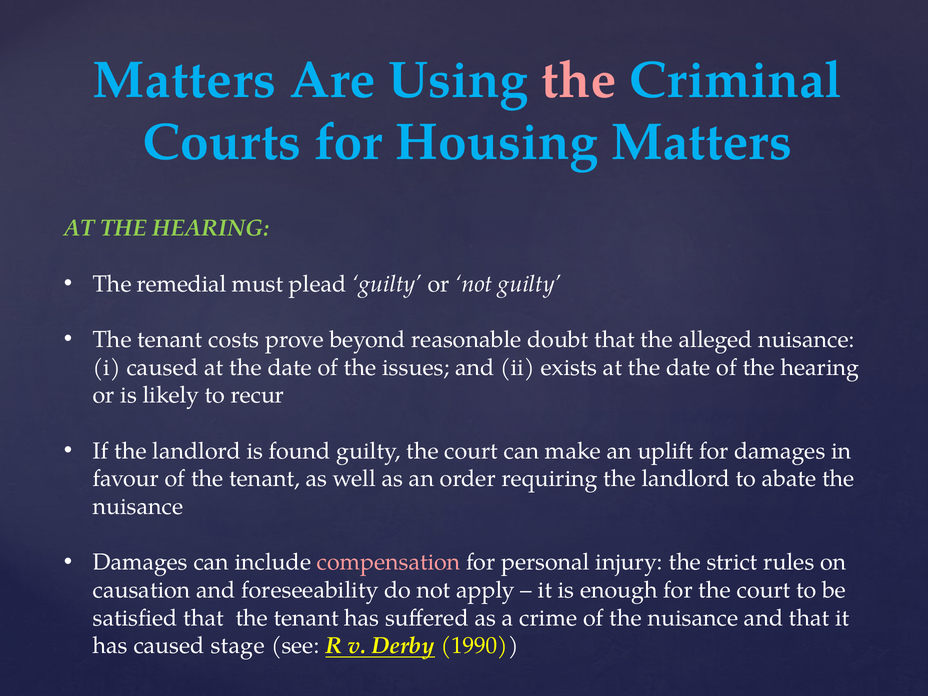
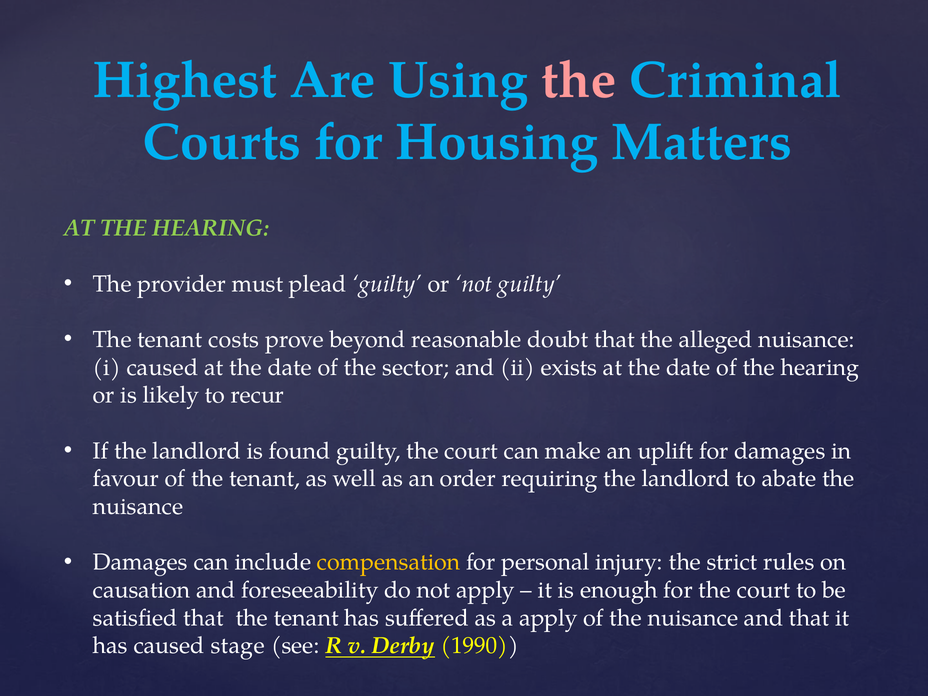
Matters at (184, 80): Matters -> Highest
remedial: remedial -> provider
issues: issues -> sector
compensation colour: pink -> yellow
a crime: crime -> apply
